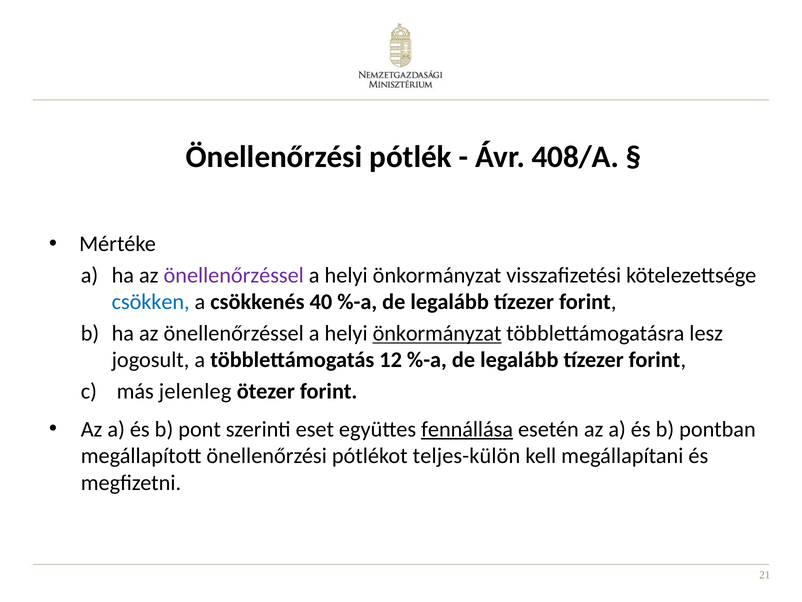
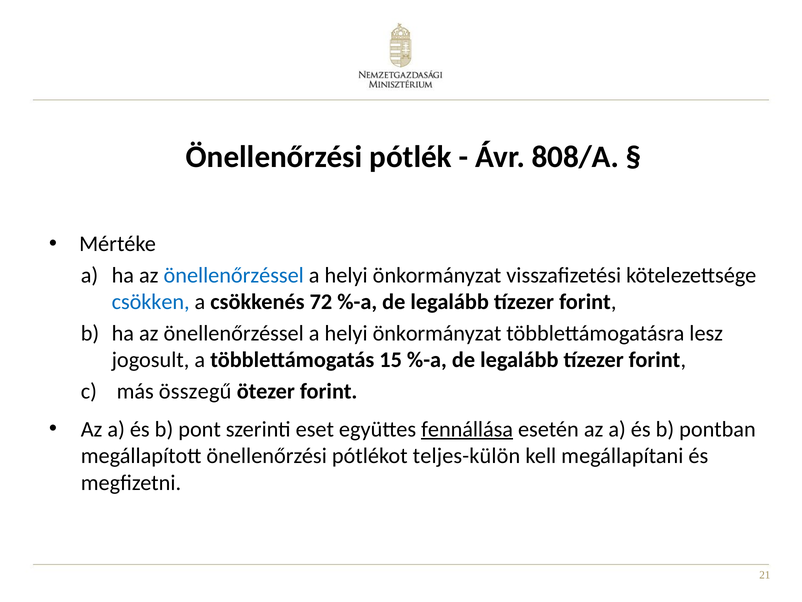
408/A: 408/A -> 808/A
önellenőrzéssel at (234, 275) colour: purple -> blue
40: 40 -> 72
önkormányzat at (437, 333) underline: present -> none
12: 12 -> 15
jelenleg: jelenleg -> összegű
